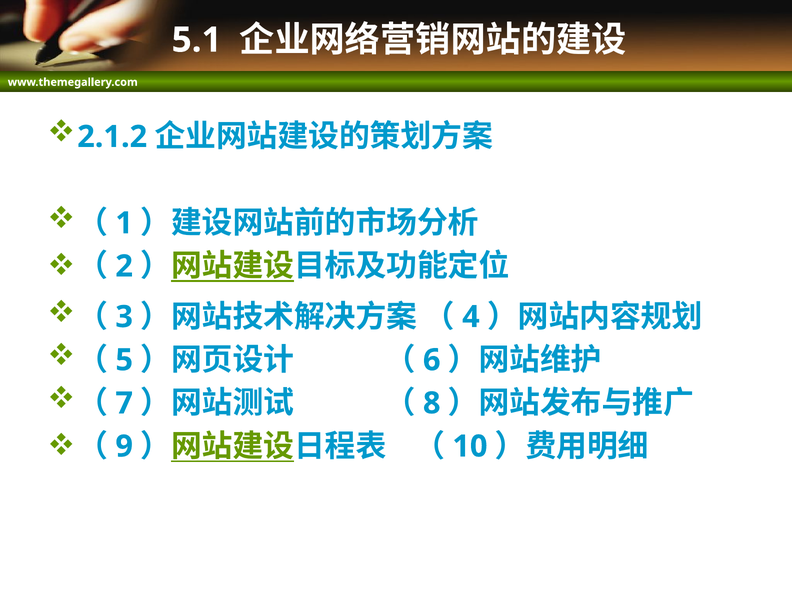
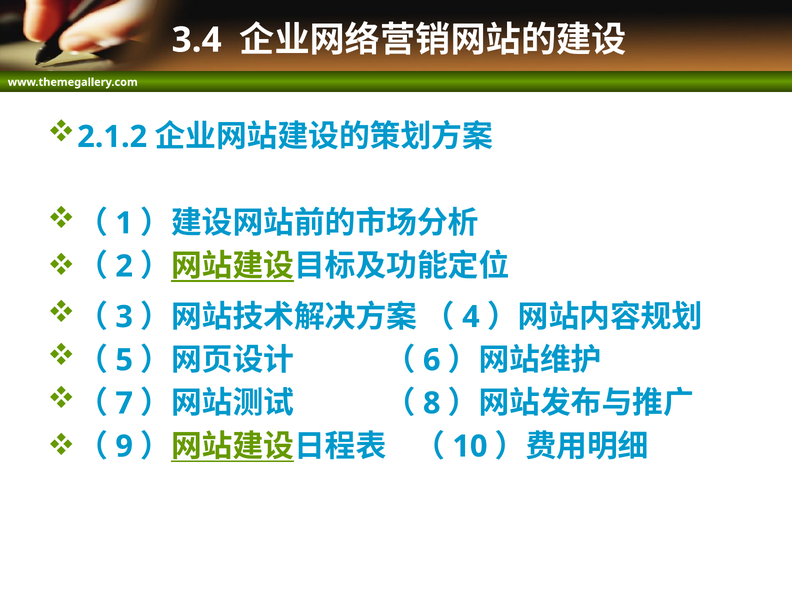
5.1: 5.1 -> 3.4
